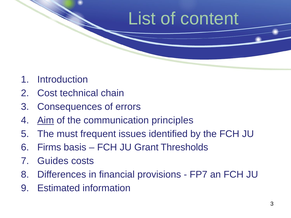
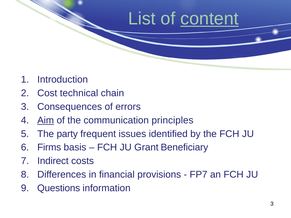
content underline: none -> present
must: must -> party
Thresholds: Thresholds -> Beneficiary
Guides: Guides -> Indirect
Estimated: Estimated -> Questions
